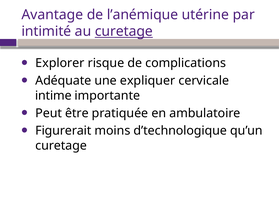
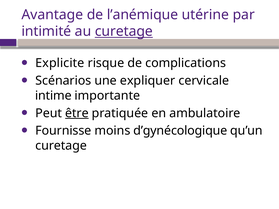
Explorer: Explorer -> Explicite
Adéquate: Adéquate -> Scénarios
être underline: none -> present
Figurerait: Figurerait -> Fournisse
d’technologique: d’technologique -> d’gynécologique
